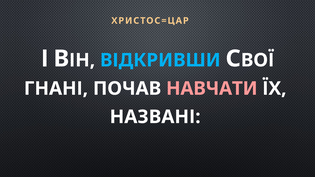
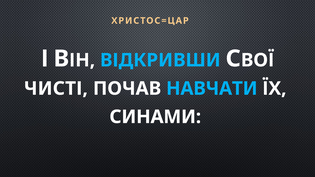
ГНАНІ: ГНАНІ -> ЧИСТІ
НАВЧАТИ colour: pink -> light blue
НАЗВАНІ: НАЗВАНІ -> СИНАМИ
